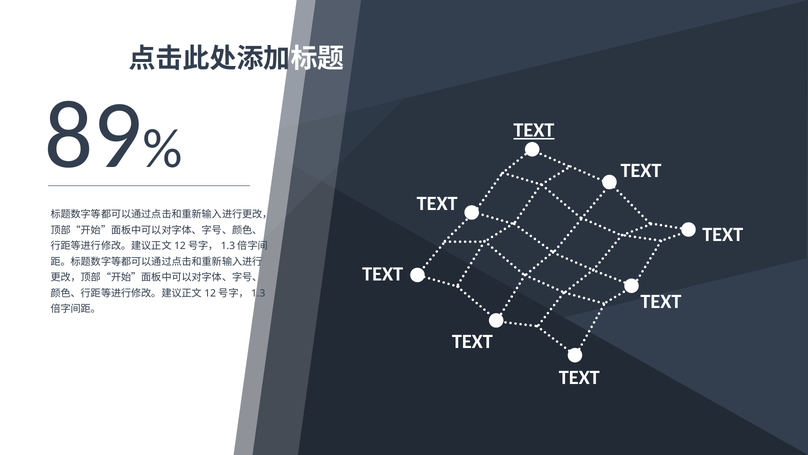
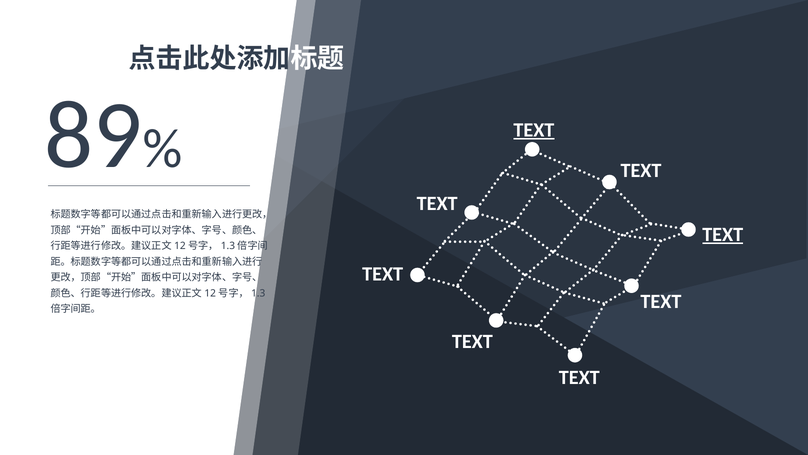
TEXT at (723, 234) underline: none -> present
